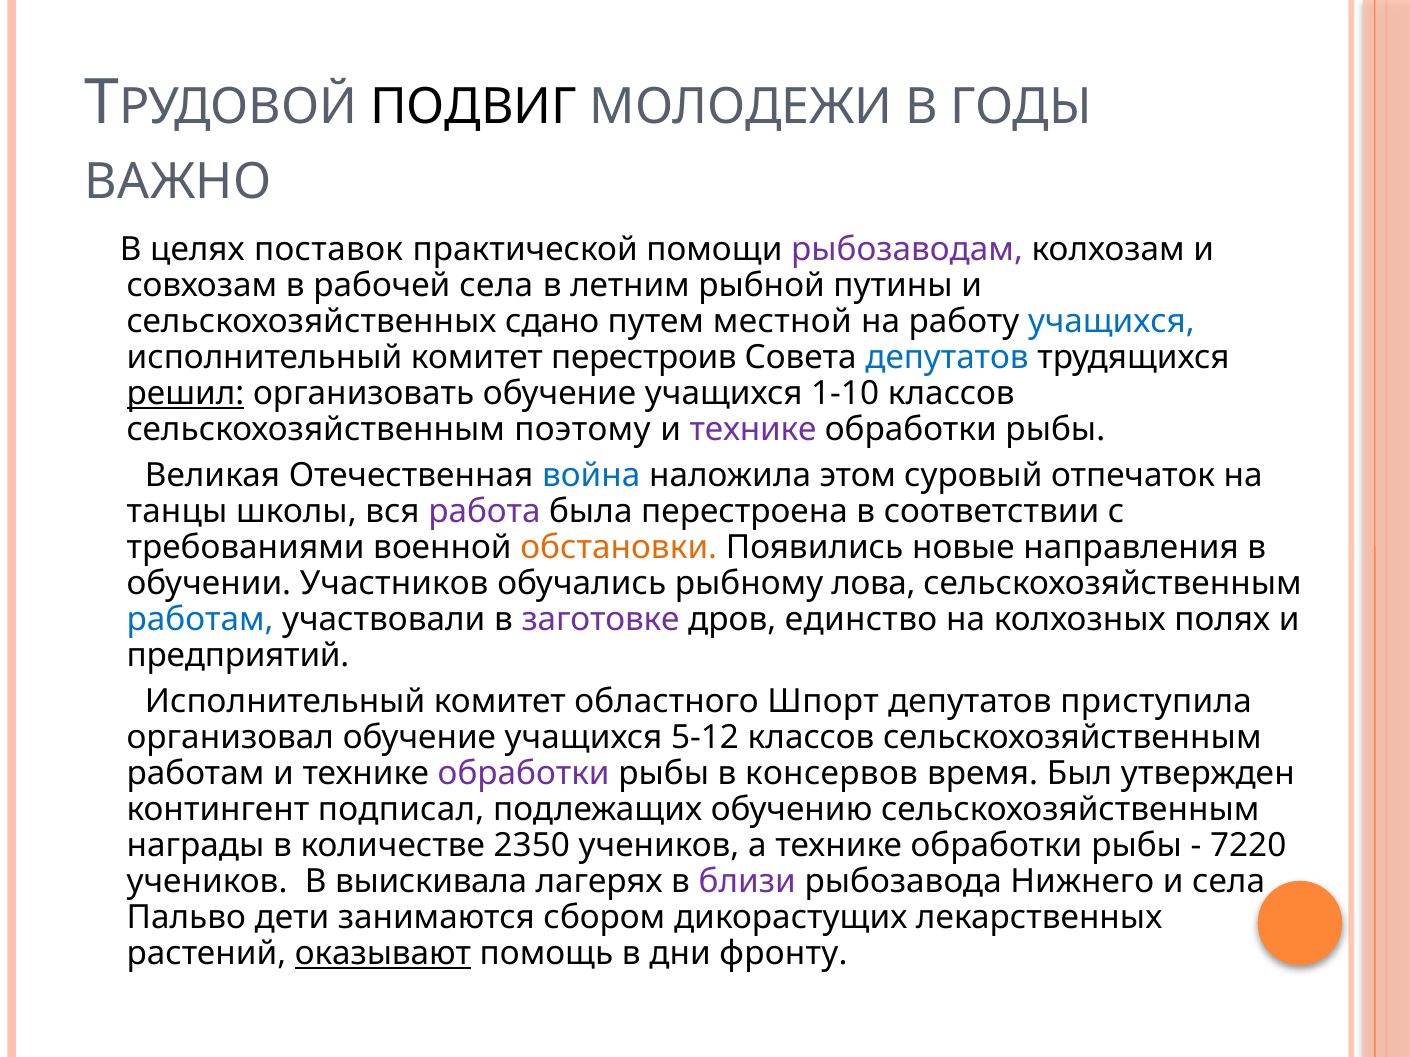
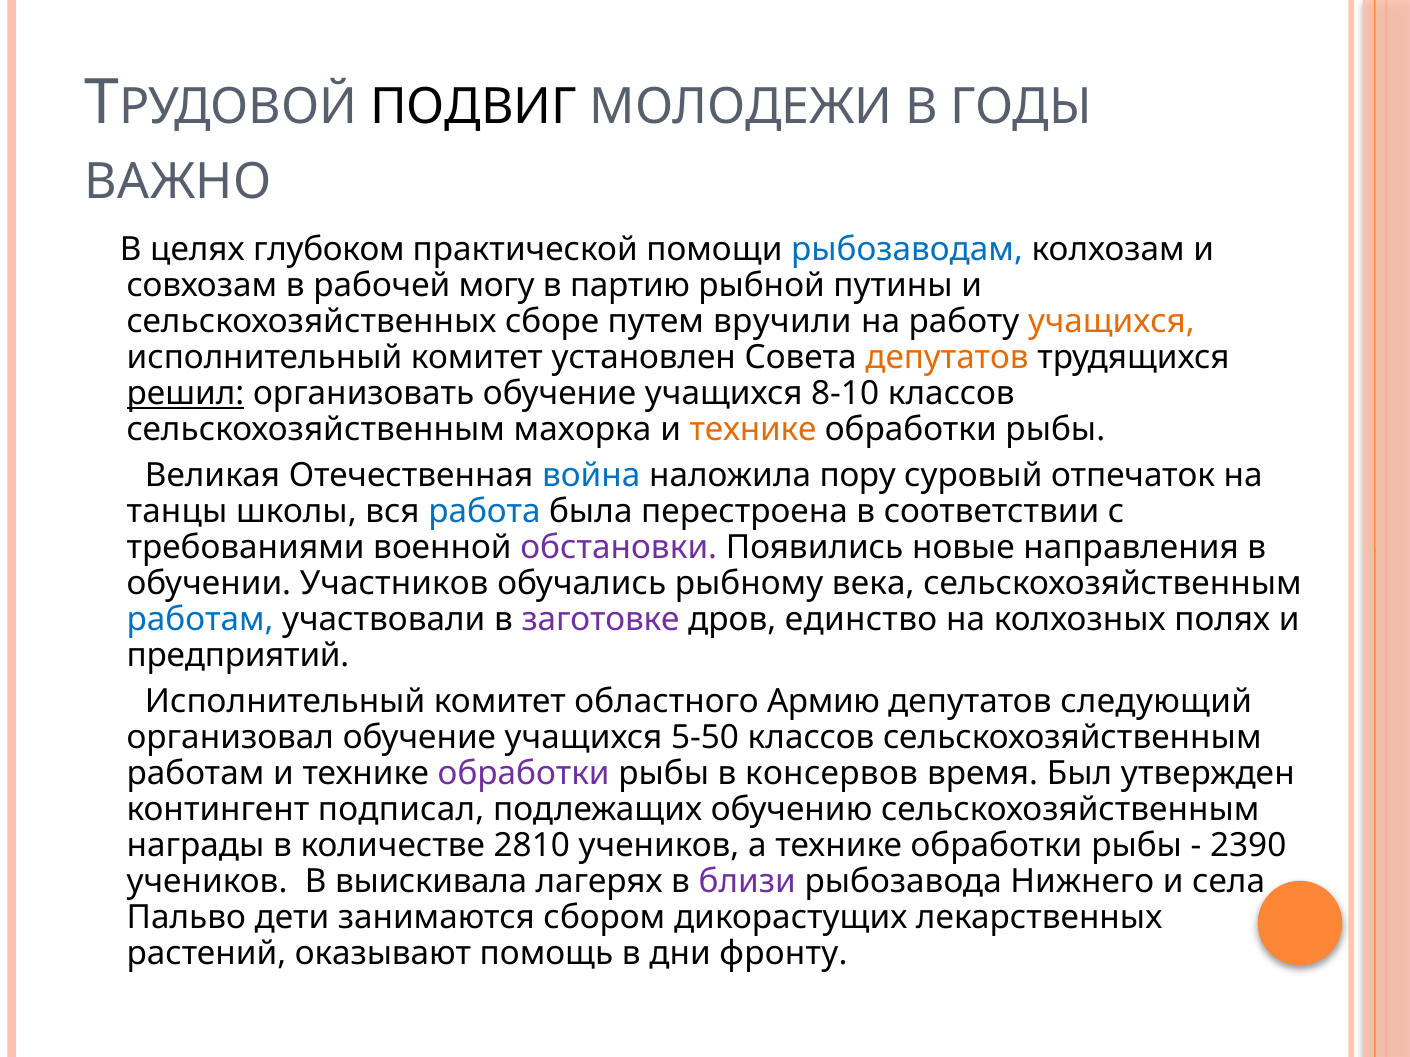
поставок: поставок -> глубоком
рыбозаводам colour: purple -> blue
рабочей села: села -> могу
летним: летним -> партию
сдано: сдано -> сборе
местной: местной -> вручили
учащихся at (1111, 322) colour: blue -> orange
перестроив: перестроив -> установлен
депутатов at (947, 357) colour: blue -> orange
1-10: 1-10 -> 8-10
поэтому: поэтому -> махорка
технике at (753, 429) colour: purple -> orange
этом: этом -> пору
работа colour: purple -> blue
обстановки colour: orange -> purple
лова: лова -> века
Шпорт: Шпорт -> Армию
приступила: приступила -> следующий
5-12: 5-12 -> 5-50
2350: 2350 -> 2810
7220: 7220 -> 2390
оказывают underline: present -> none
